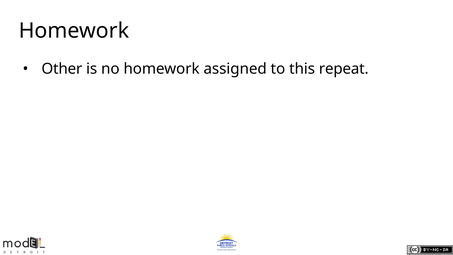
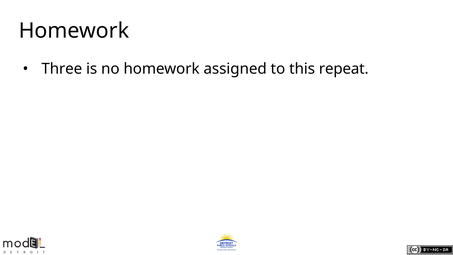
Other: Other -> Three
